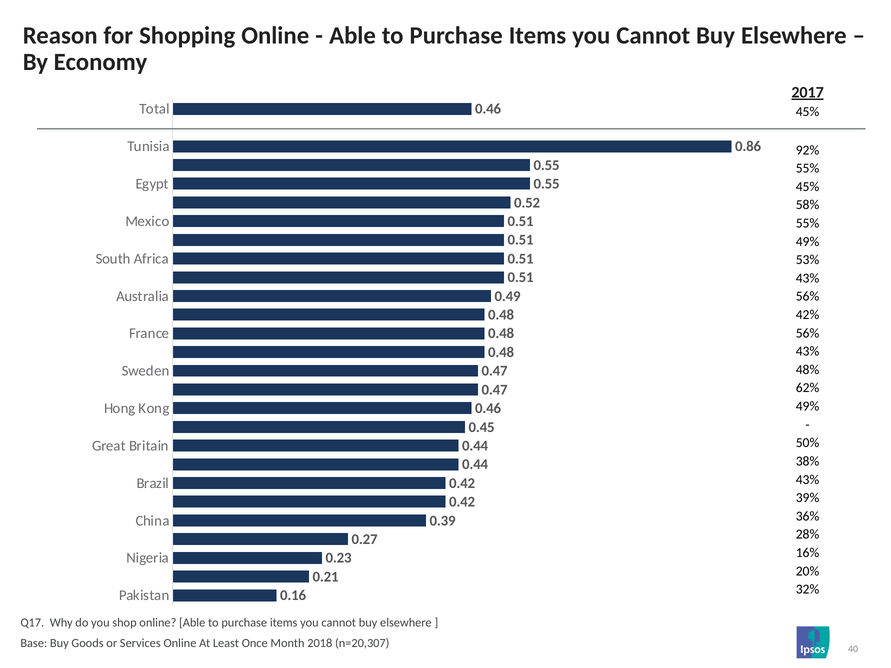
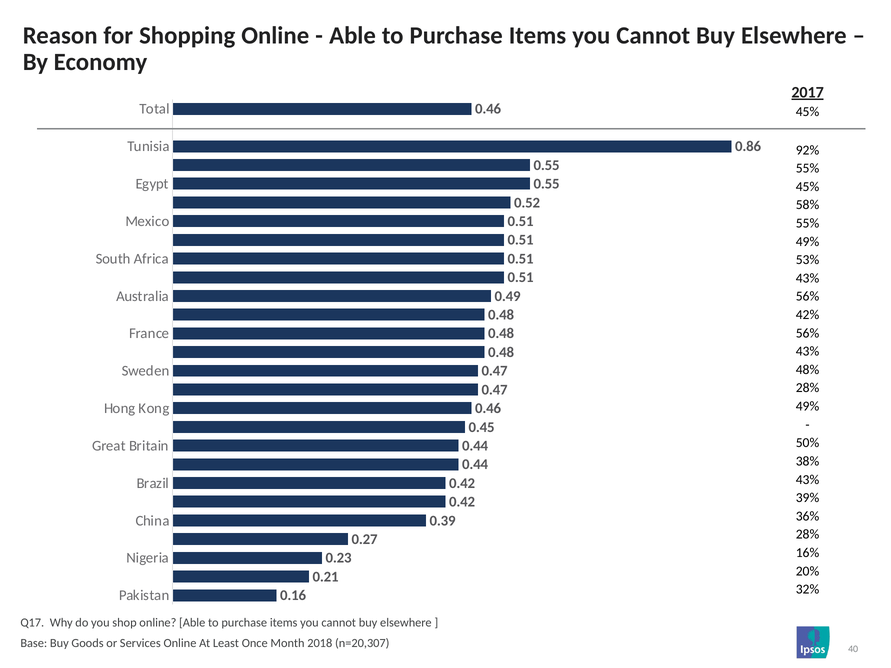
62% at (808, 388): 62% -> 28%
